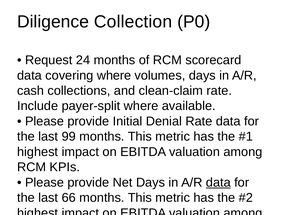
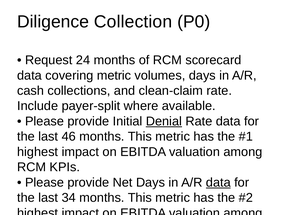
covering where: where -> metric
Denial at (164, 121) underline: none -> present
99: 99 -> 46
66: 66 -> 34
